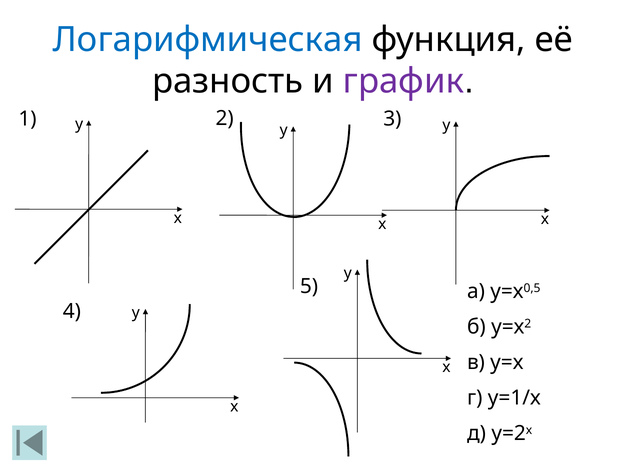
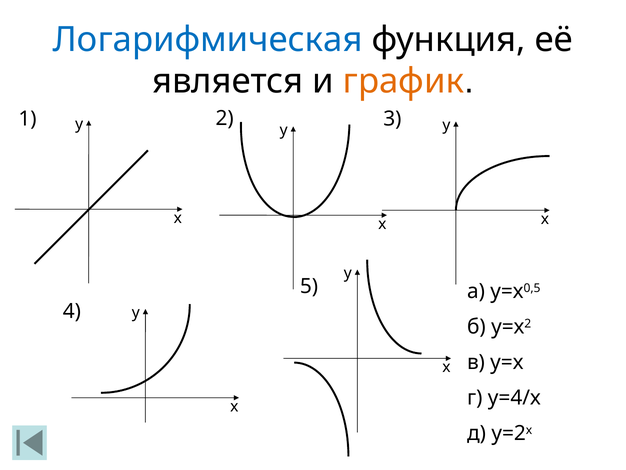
разность: разность -> является
график colour: purple -> orange
у=1/х: у=1/х -> у=4/х
